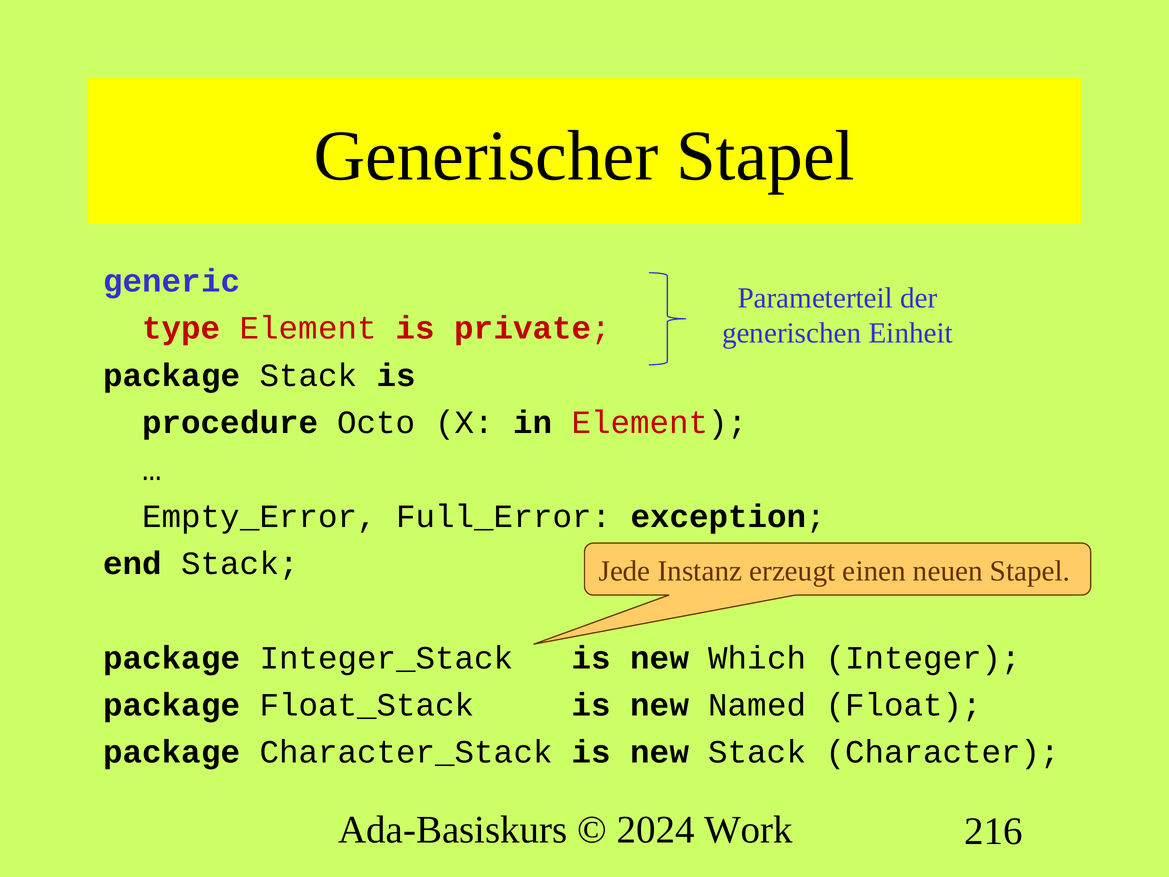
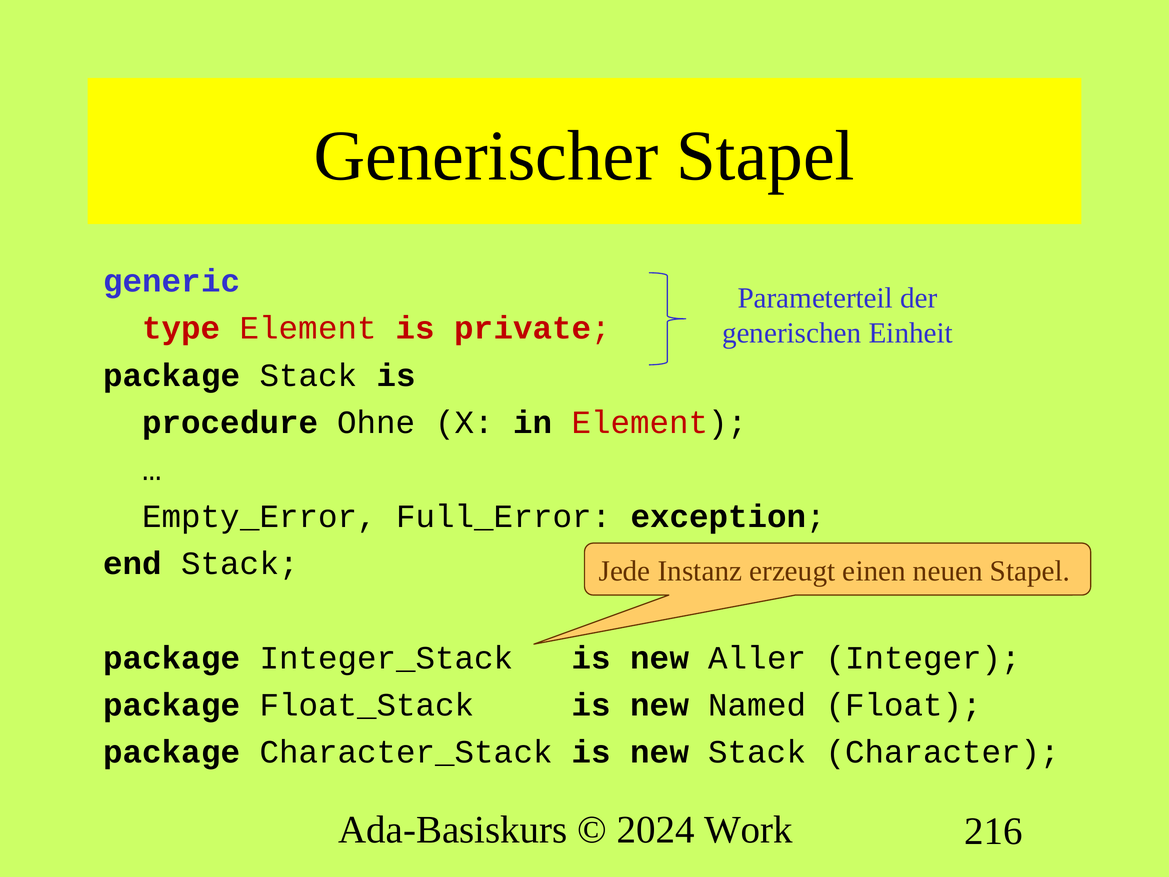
Octo: Octo -> Ohne
Which: Which -> Aller
